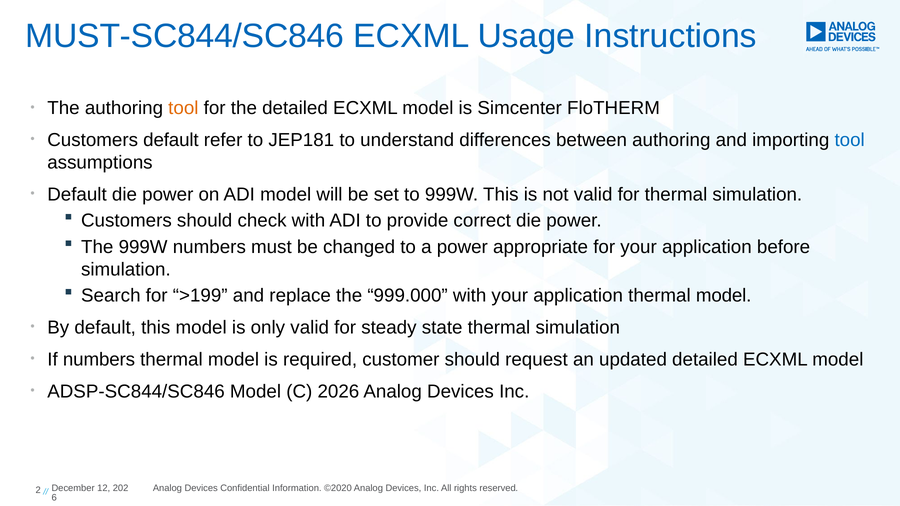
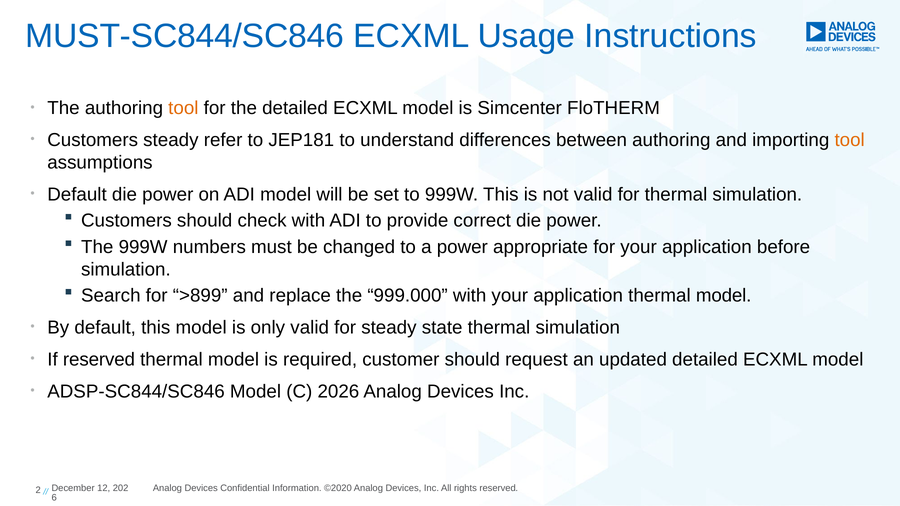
Customers default: default -> steady
tool at (850, 140) colour: blue -> orange
>199: >199 -> >899
If numbers: numbers -> reserved
